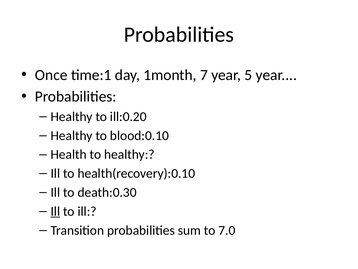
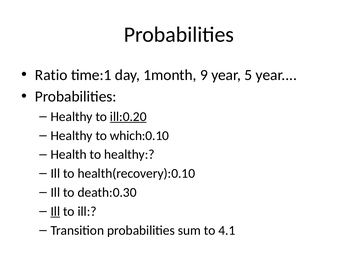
Once: Once -> Ratio
7: 7 -> 9
ill:0.20 underline: none -> present
blood:0.10: blood:0.10 -> which:0.10
7.0: 7.0 -> 4.1
